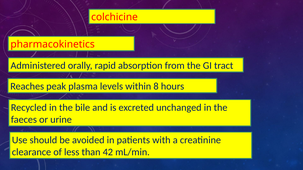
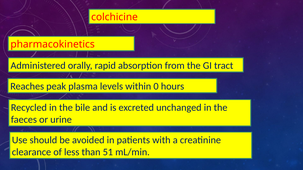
8: 8 -> 0
42: 42 -> 51
